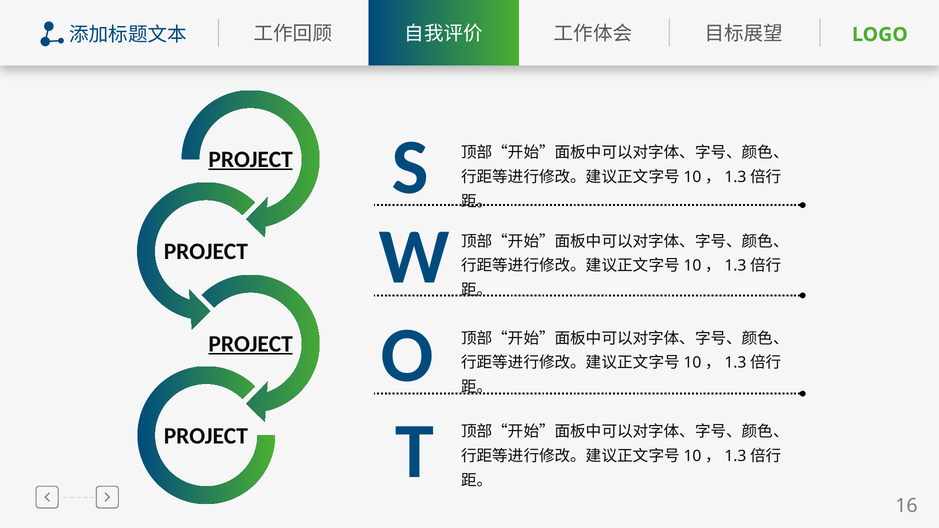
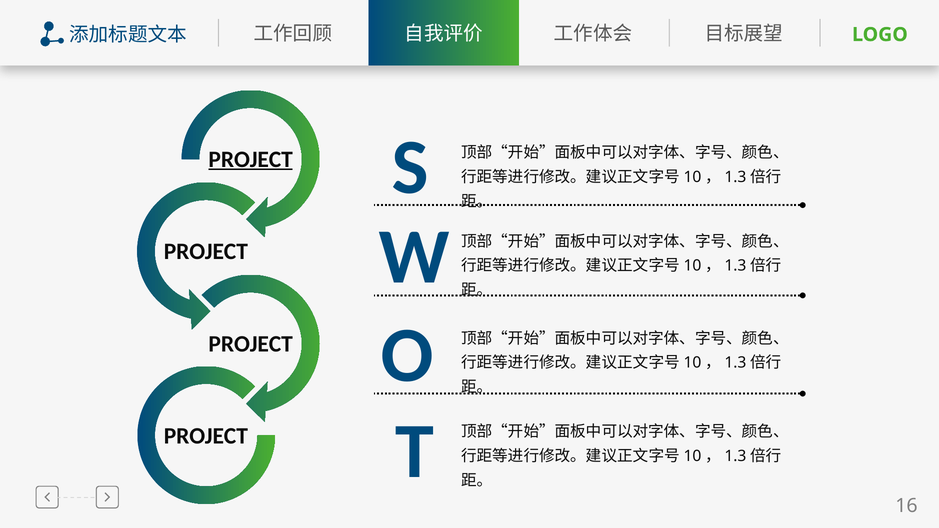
PROJECT at (251, 344) underline: present -> none
